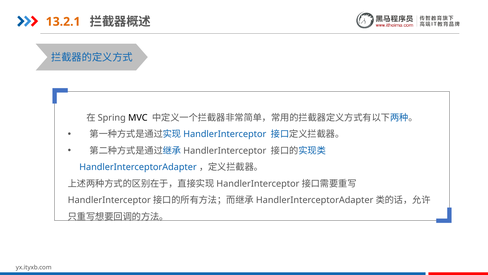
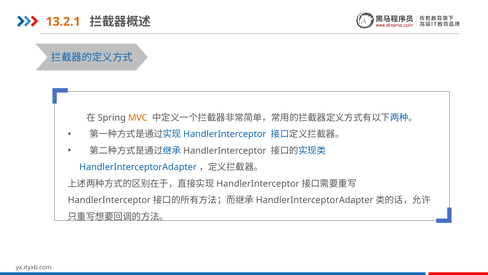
MVC colour: black -> orange
